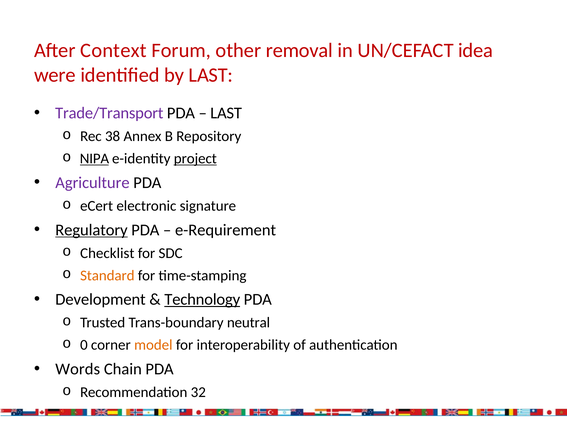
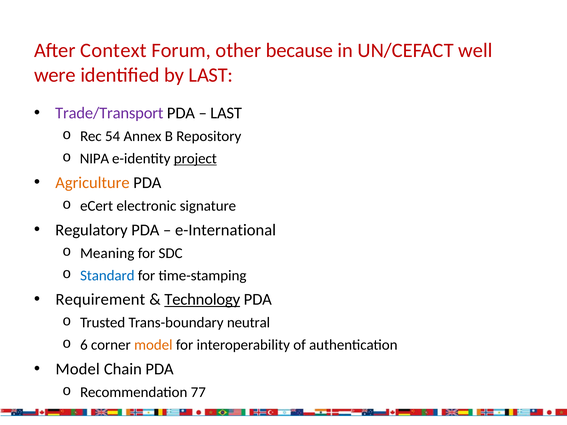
removal: removal -> because
idea: idea -> well
38: 38 -> 54
NIPA underline: present -> none
Agriculture colour: purple -> orange
Regulatory underline: present -> none
e-Requirement: e-Requirement -> e-International
Checklist: Checklist -> Meaning
Standard colour: orange -> blue
Development: Development -> Requirement
0: 0 -> 6
Words at (78, 369): Words -> Model
32: 32 -> 77
